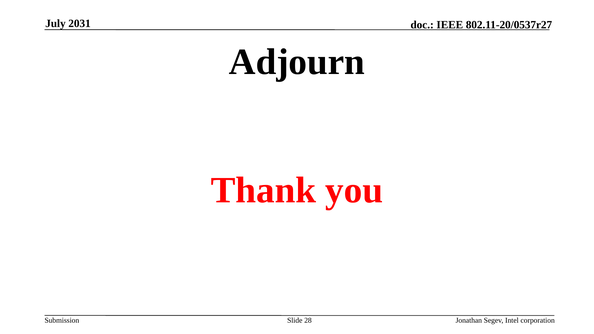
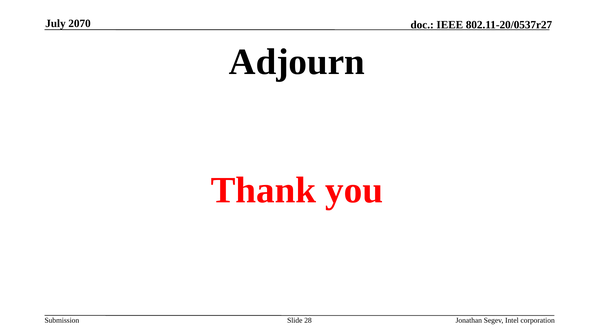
2031: 2031 -> 2070
